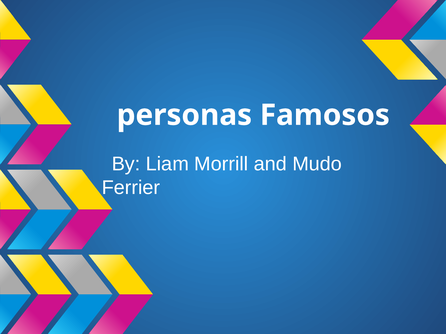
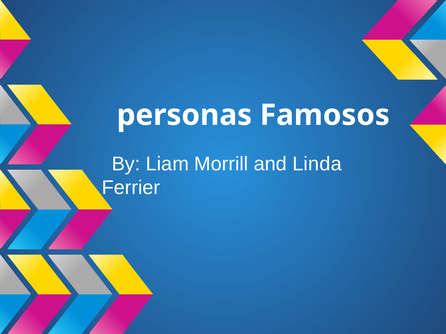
Mudo: Mudo -> Linda
